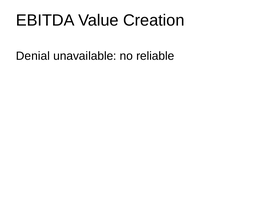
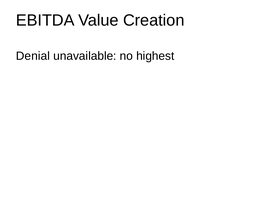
reliable: reliable -> highest
